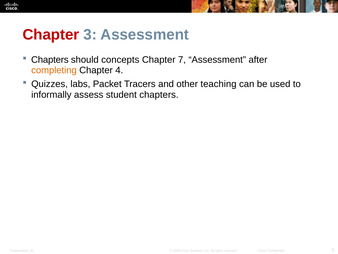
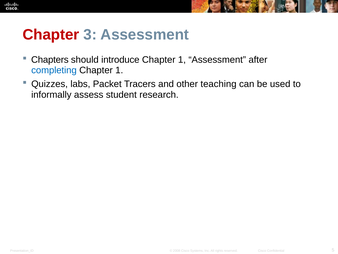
concepts: concepts -> introduce
7 at (182, 60): 7 -> 1
completing colour: orange -> blue
4 at (119, 70): 4 -> 1
student chapters: chapters -> research
